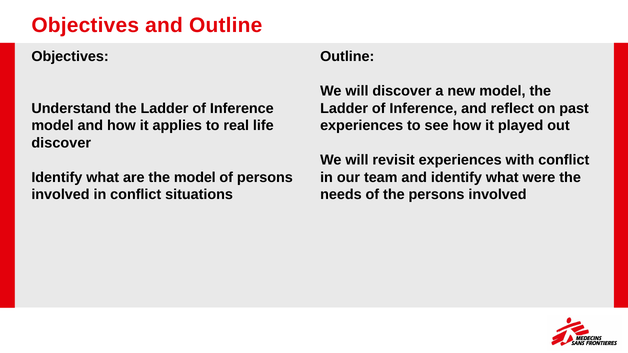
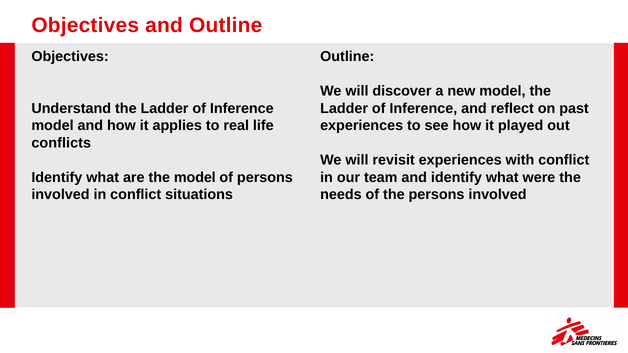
discover at (61, 143): discover -> conflicts
